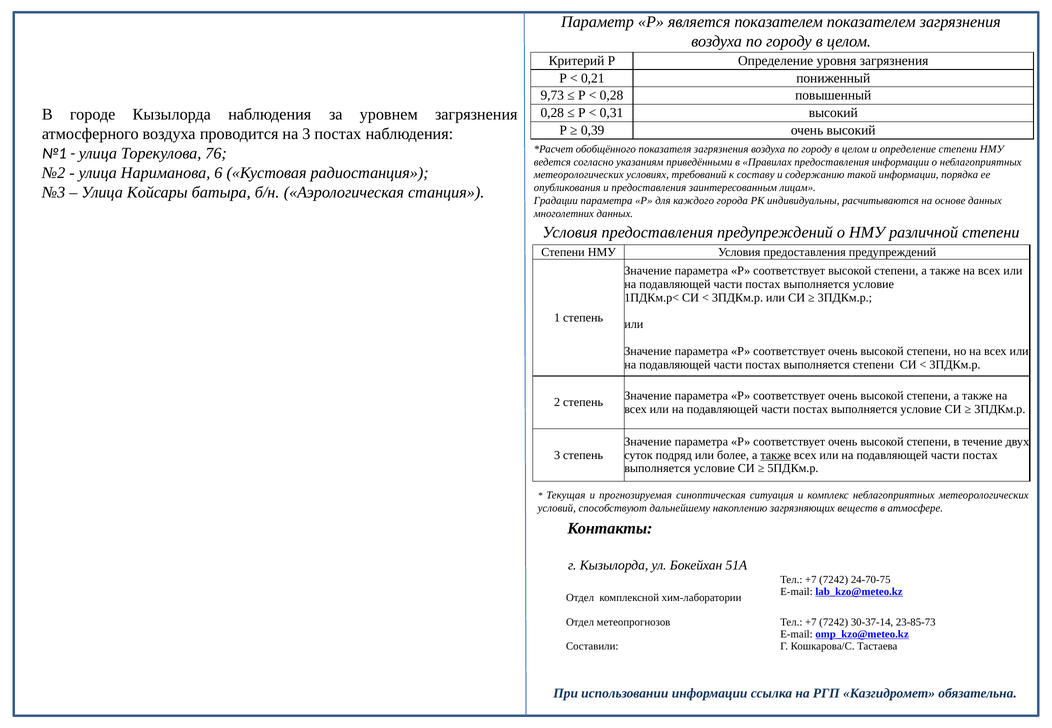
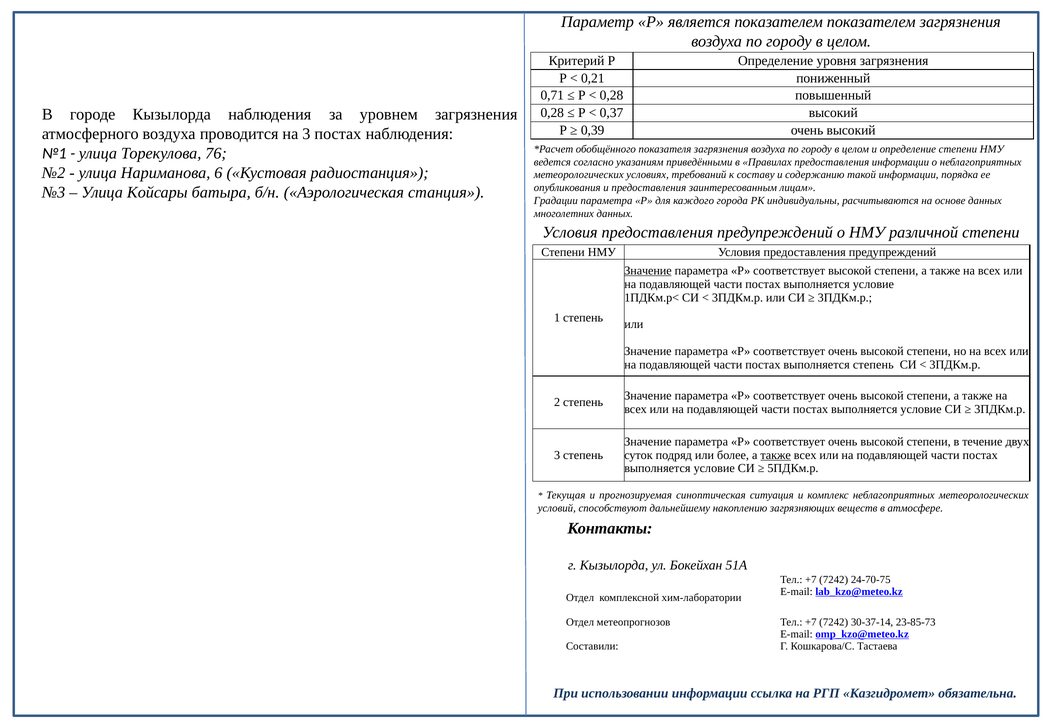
9,73: 9,73 -> 0,71
0,31: 0,31 -> 0,37
Значение at (648, 271) underline: none -> present
выполняется степени: степени -> степень
